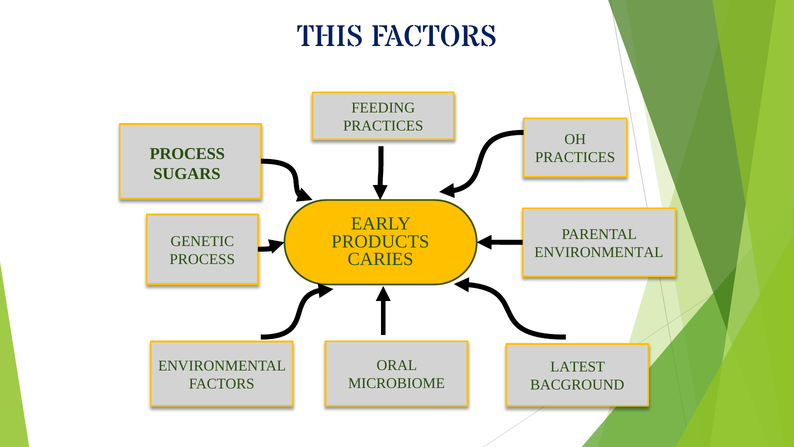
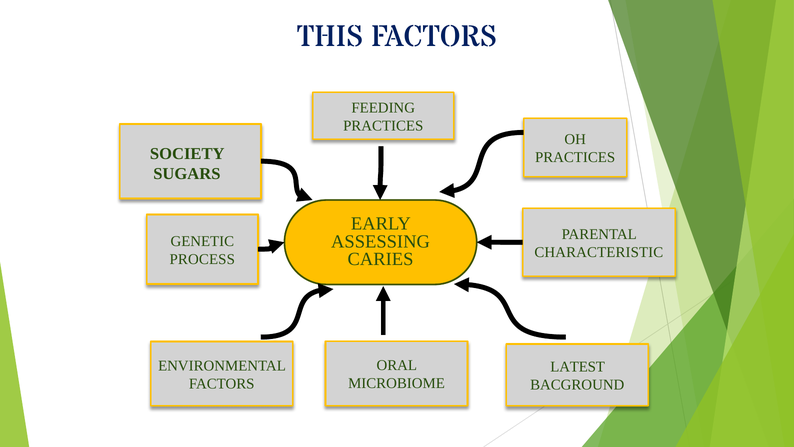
PROCESS at (187, 154): PROCESS -> SOCIETY
PRODUCTS: PRODUCTS -> ASSESSING
ENVIRONMENTAL at (599, 252): ENVIRONMENTAL -> CHARACTERISTIC
